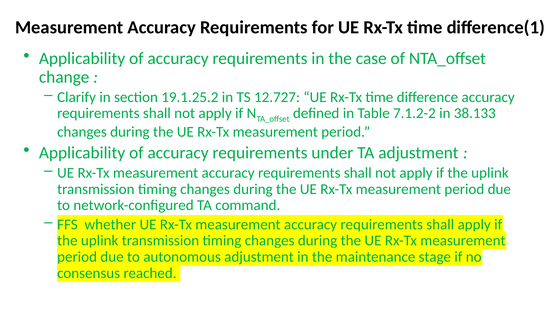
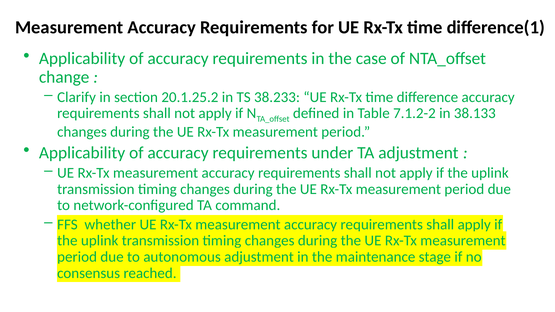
19.1.25.2: 19.1.25.2 -> 20.1.25.2
12.727: 12.727 -> 38.233
